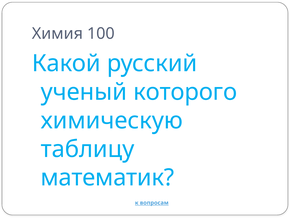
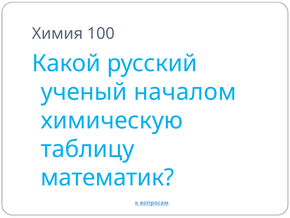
которого: которого -> началом
